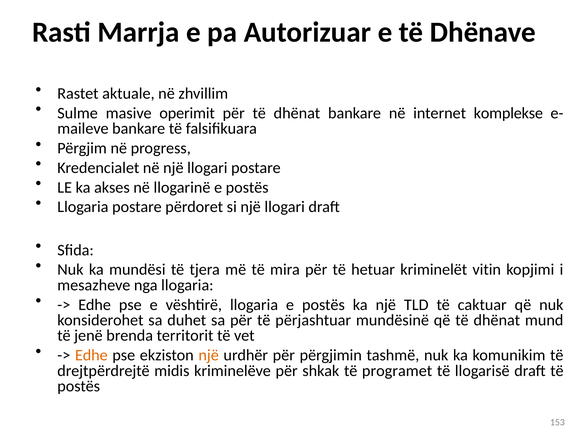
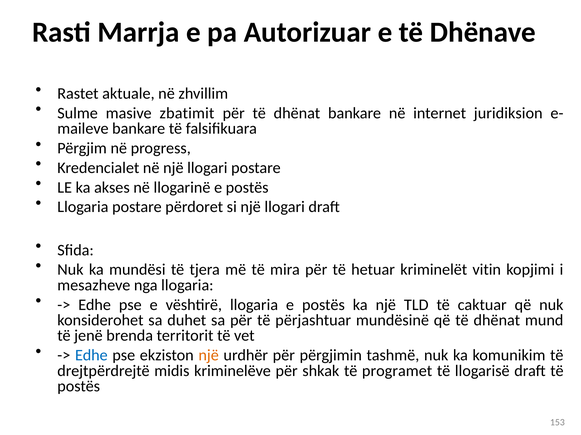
operimit: operimit -> zbatimit
komplekse: komplekse -> juridiksion
Edhe at (91, 356) colour: orange -> blue
